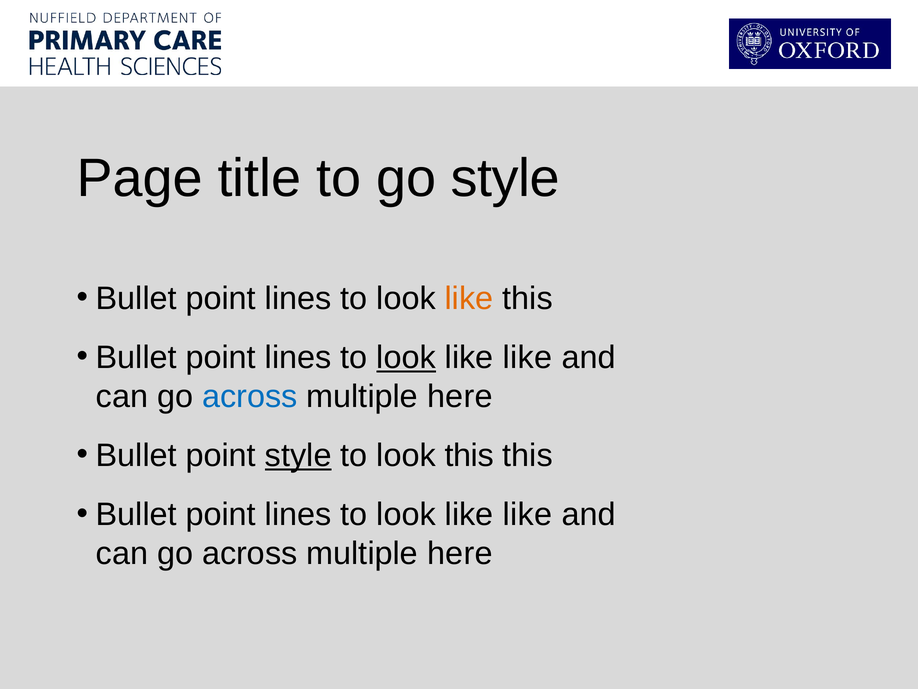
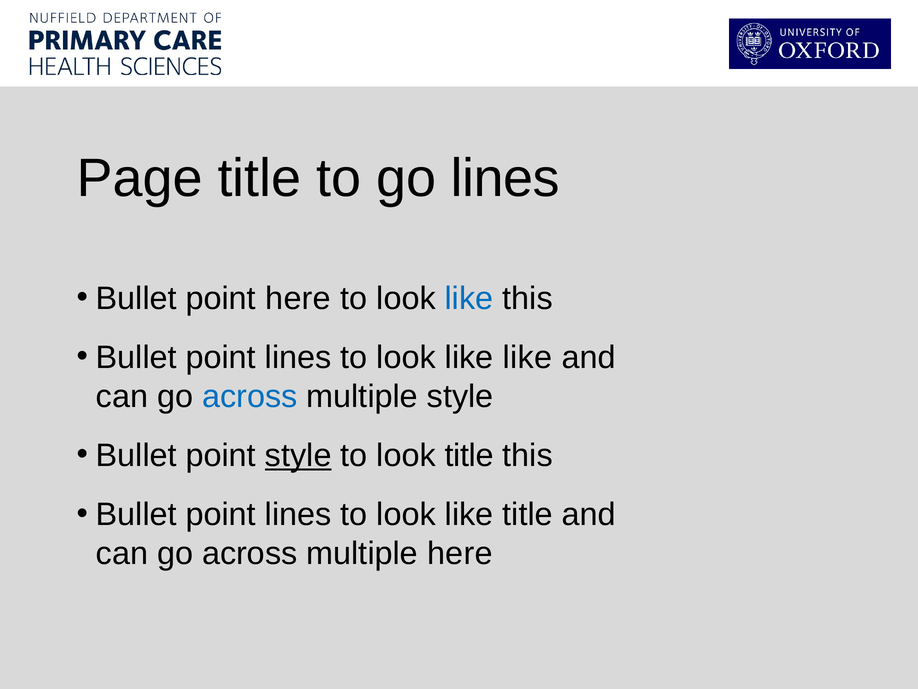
go style: style -> lines
lines at (298, 298): lines -> here
like at (469, 298) colour: orange -> blue
look at (406, 357) underline: present -> none
here at (460, 396): here -> style
look this: this -> title
like at (527, 515): like -> title
